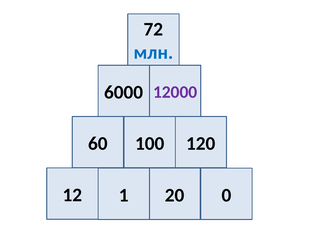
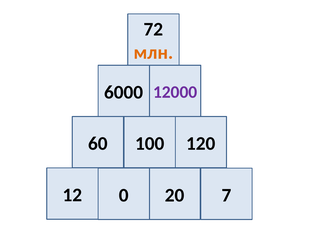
млн colour: blue -> orange
1: 1 -> 0
0: 0 -> 7
